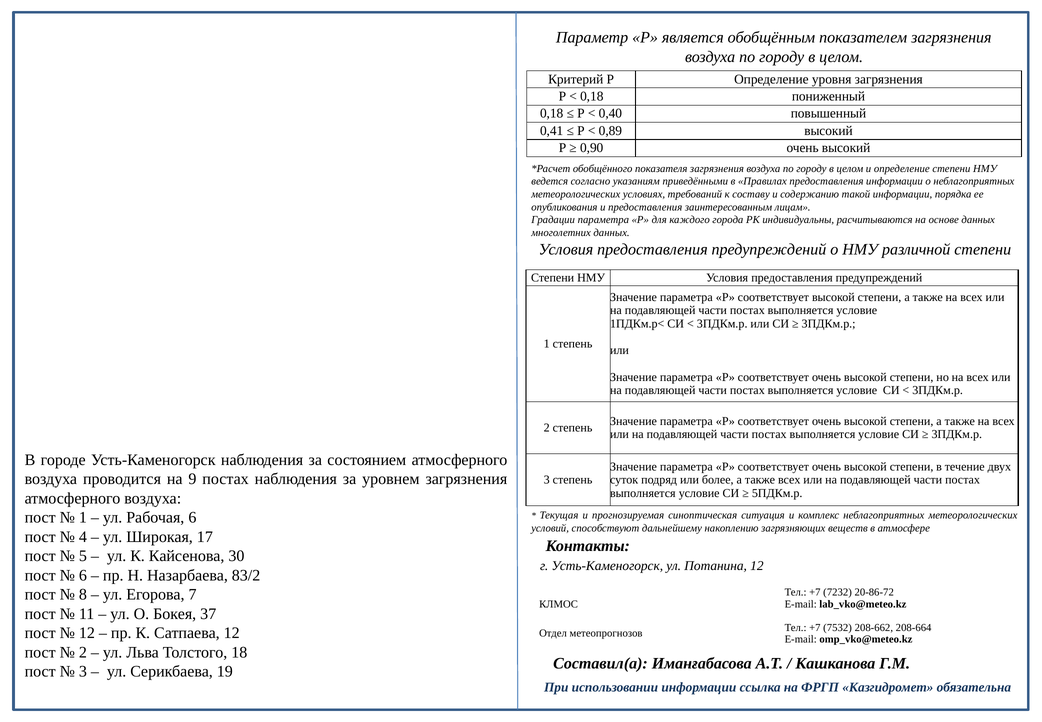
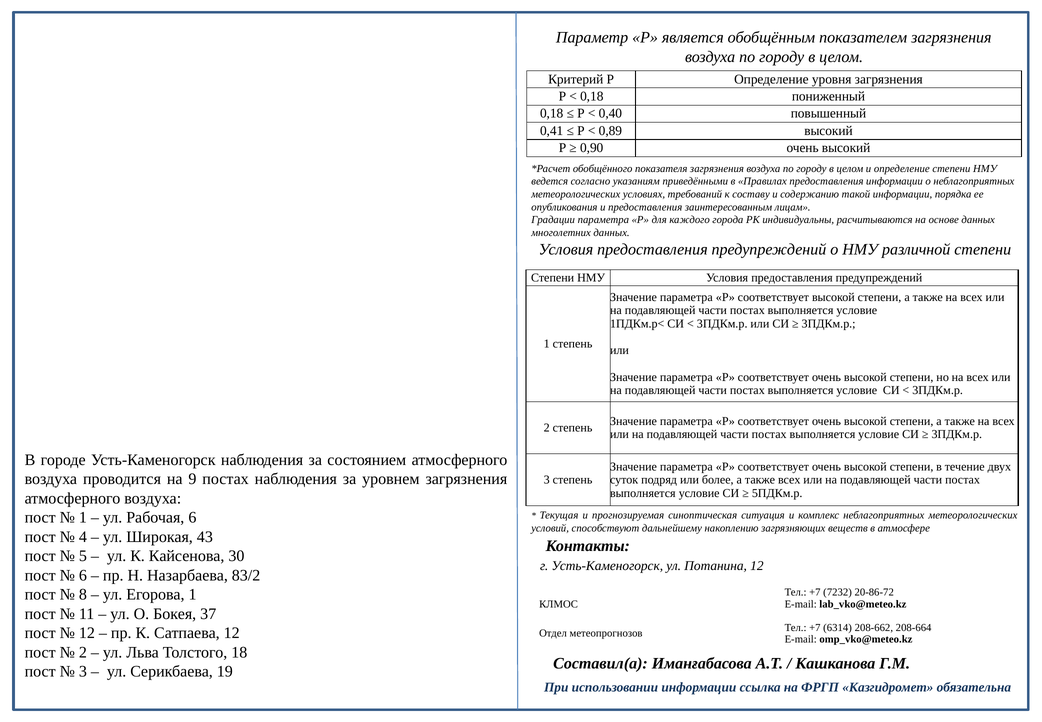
17: 17 -> 43
Егорова 7: 7 -> 1
7532: 7532 -> 6314
